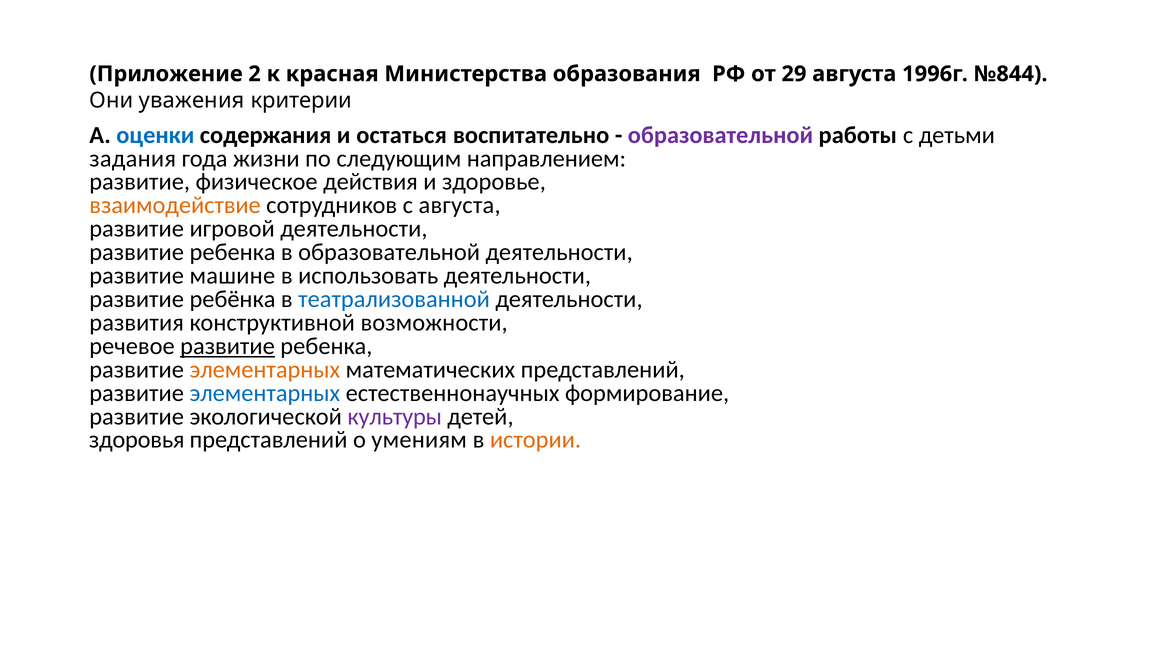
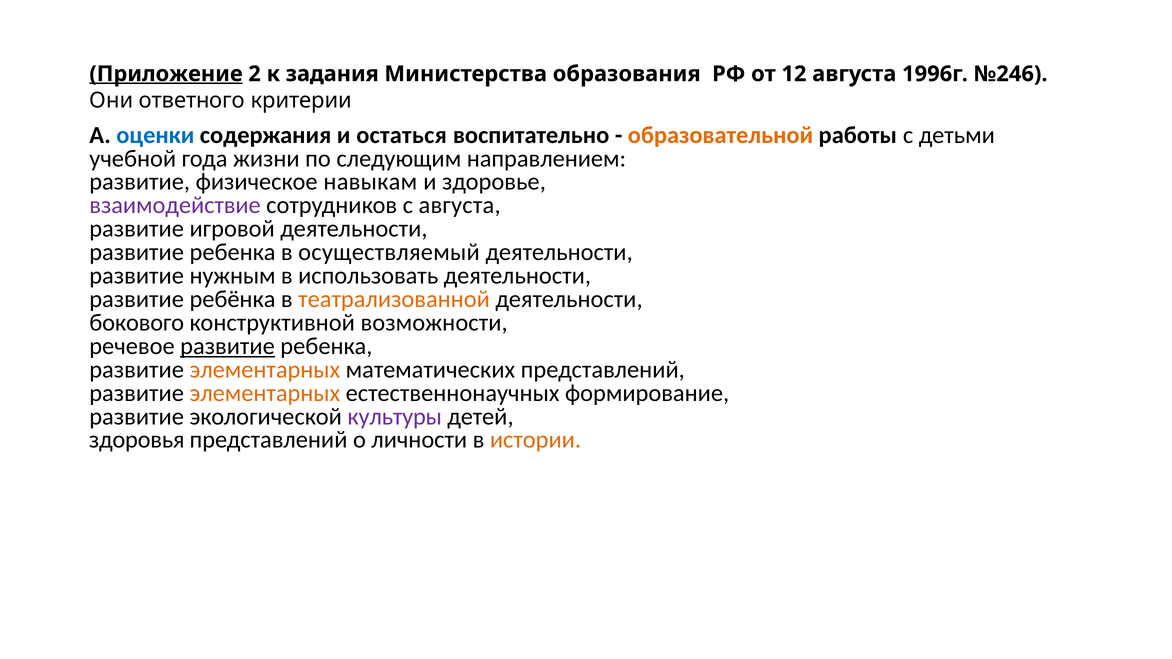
Приложение underline: none -> present
красная: красная -> задания
29: 29 -> 12
№844: №844 -> №246
уважения: уважения -> ответного
образовательной at (720, 135) colour: purple -> orange
задания: задания -> учебной
действия: действия -> навыкам
взаимодействие colour: orange -> purple
в образовательной: образовательной -> осуществляемый
машине: машине -> нужным
театрализованной colour: blue -> orange
развития: развития -> бокового
элементарных at (265, 393) colour: blue -> orange
умениям: умениям -> личности
